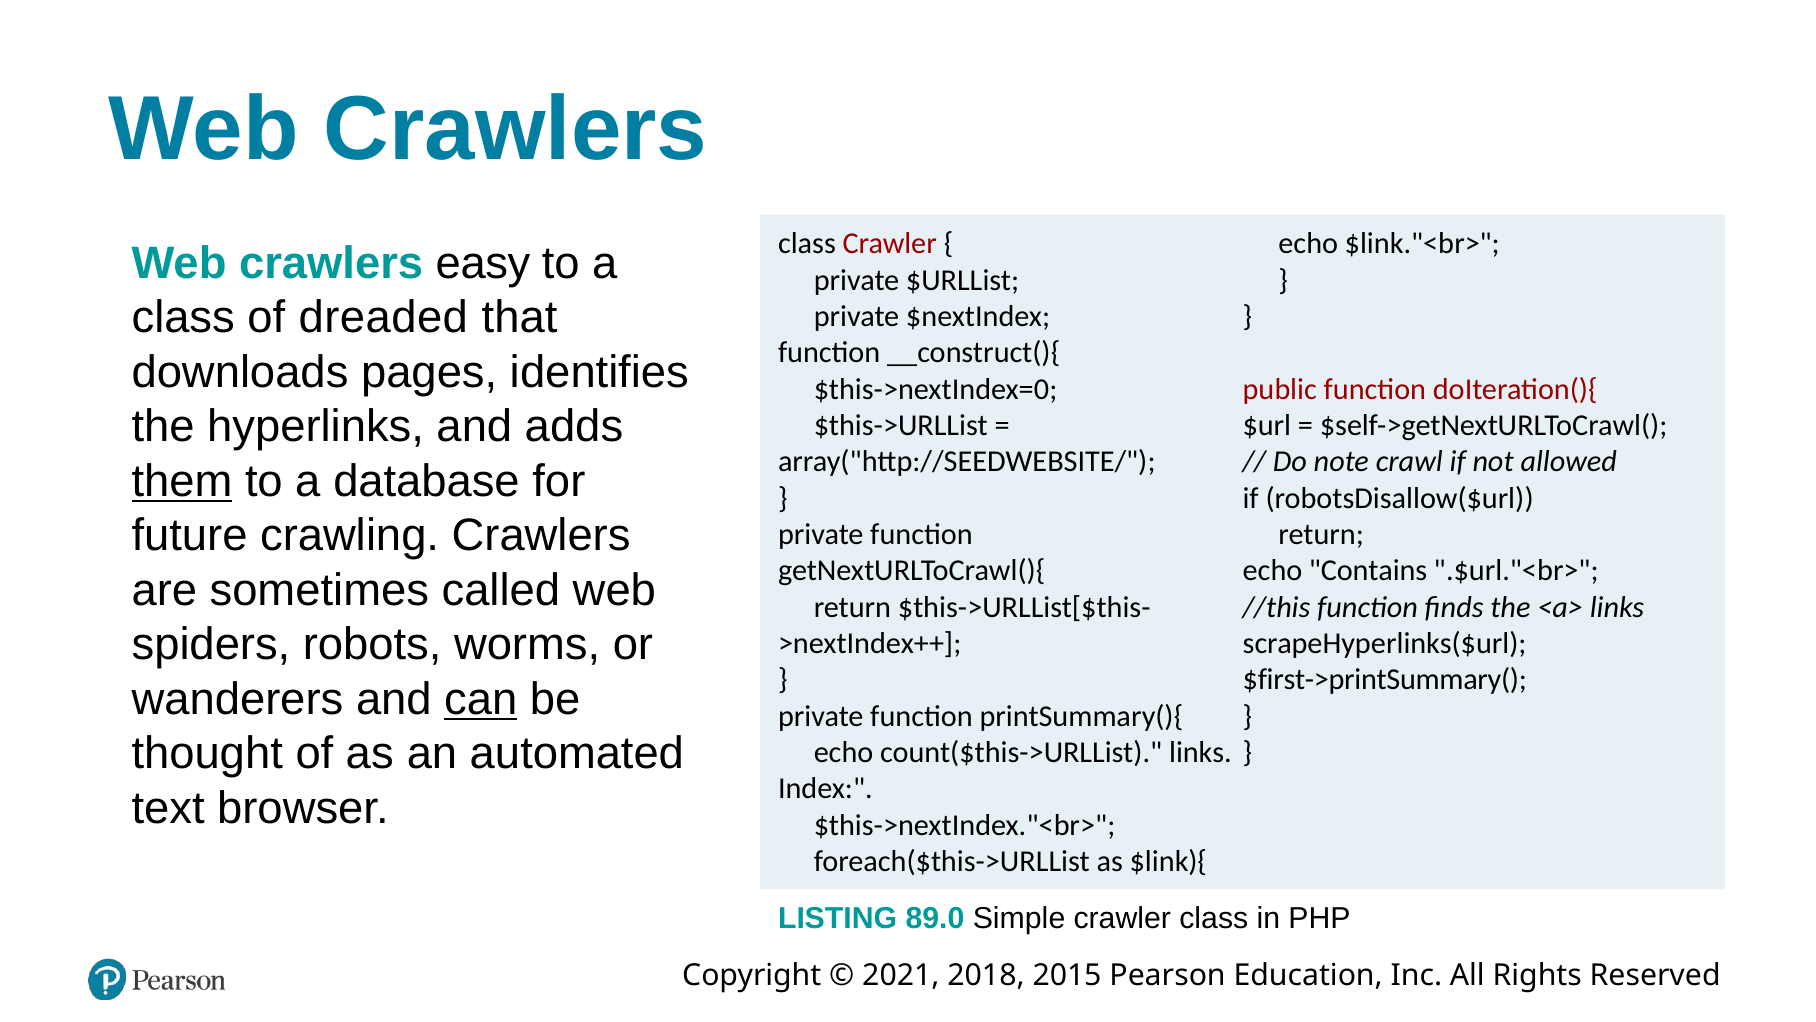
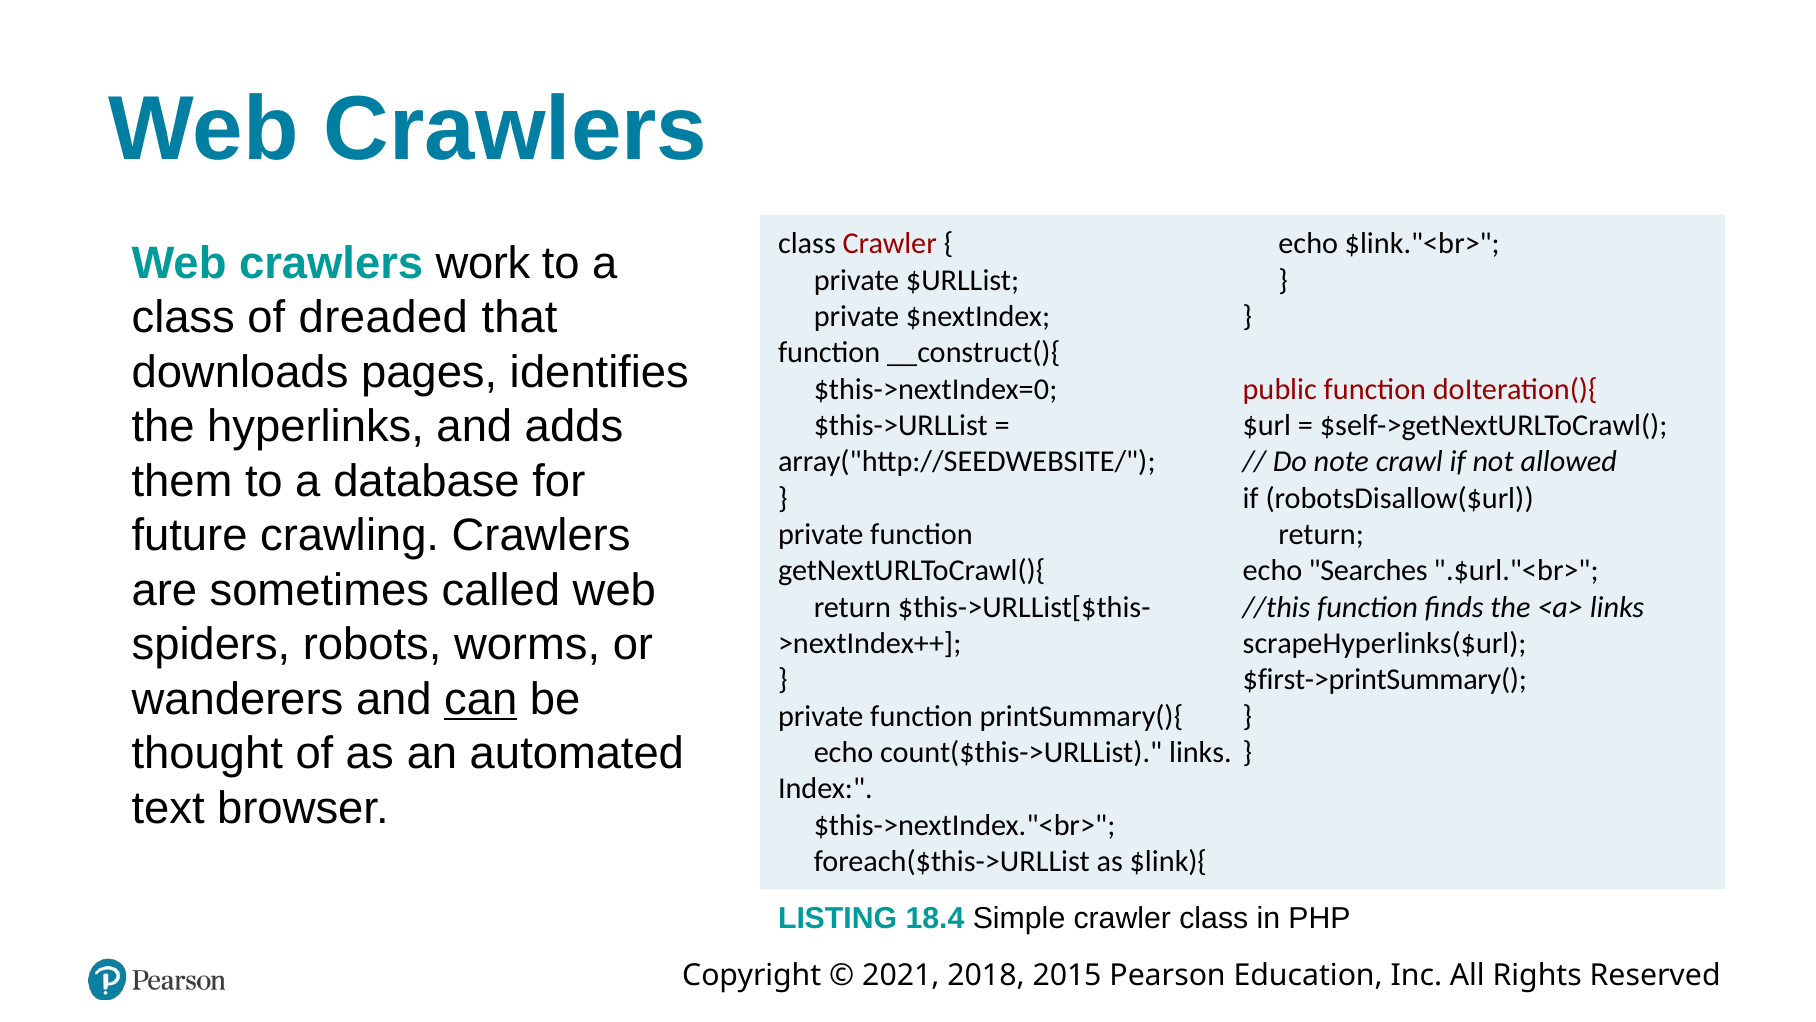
easy: easy -> work
them underline: present -> none
Contains: Contains -> Searches
89.0: 89.0 -> 18.4
